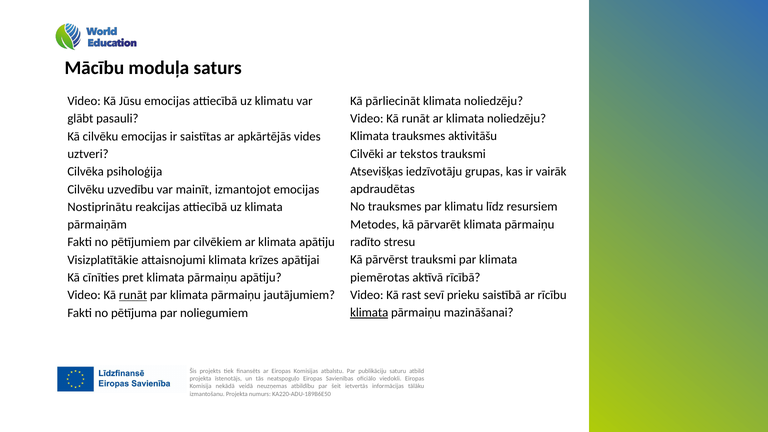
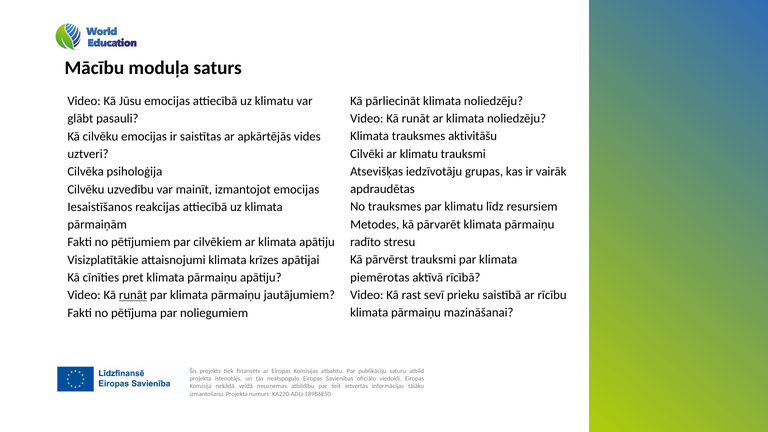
ar tekstos: tekstos -> klimatu
Nostiprinātu: Nostiprinātu -> Iesaistīšanos
klimata at (369, 313) underline: present -> none
